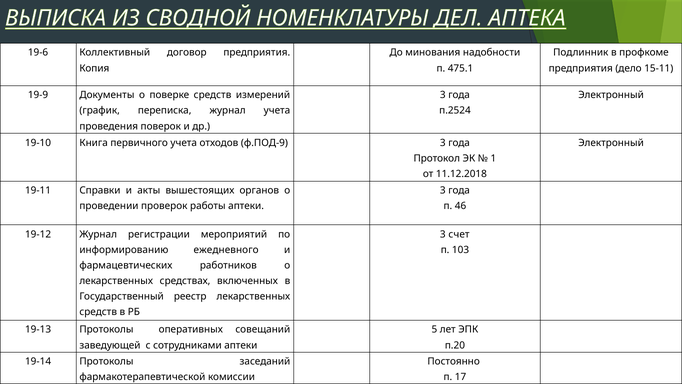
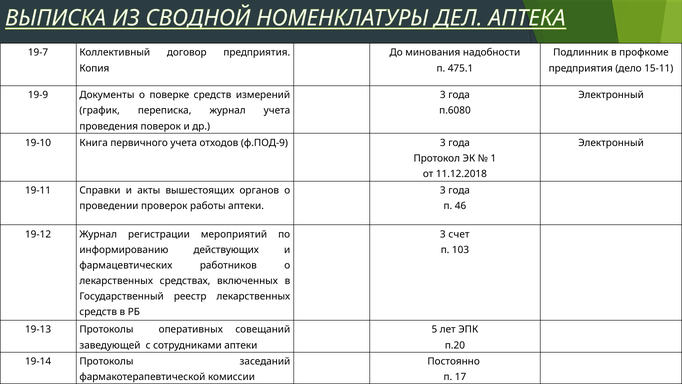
19-6: 19-6 -> 19-7
п.2524: п.2524 -> п.6080
ежедневного: ежедневного -> действующих
